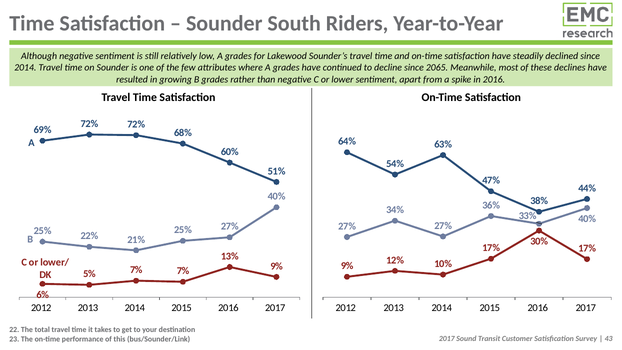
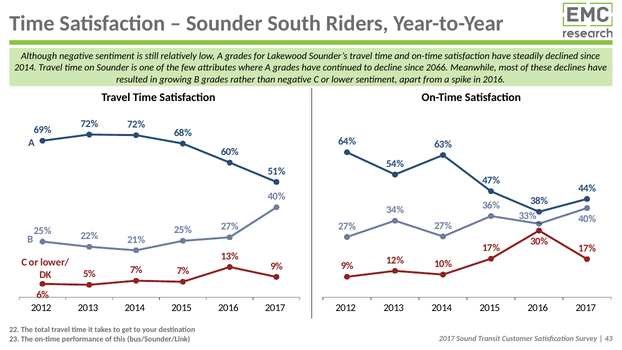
2065: 2065 -> 2066
